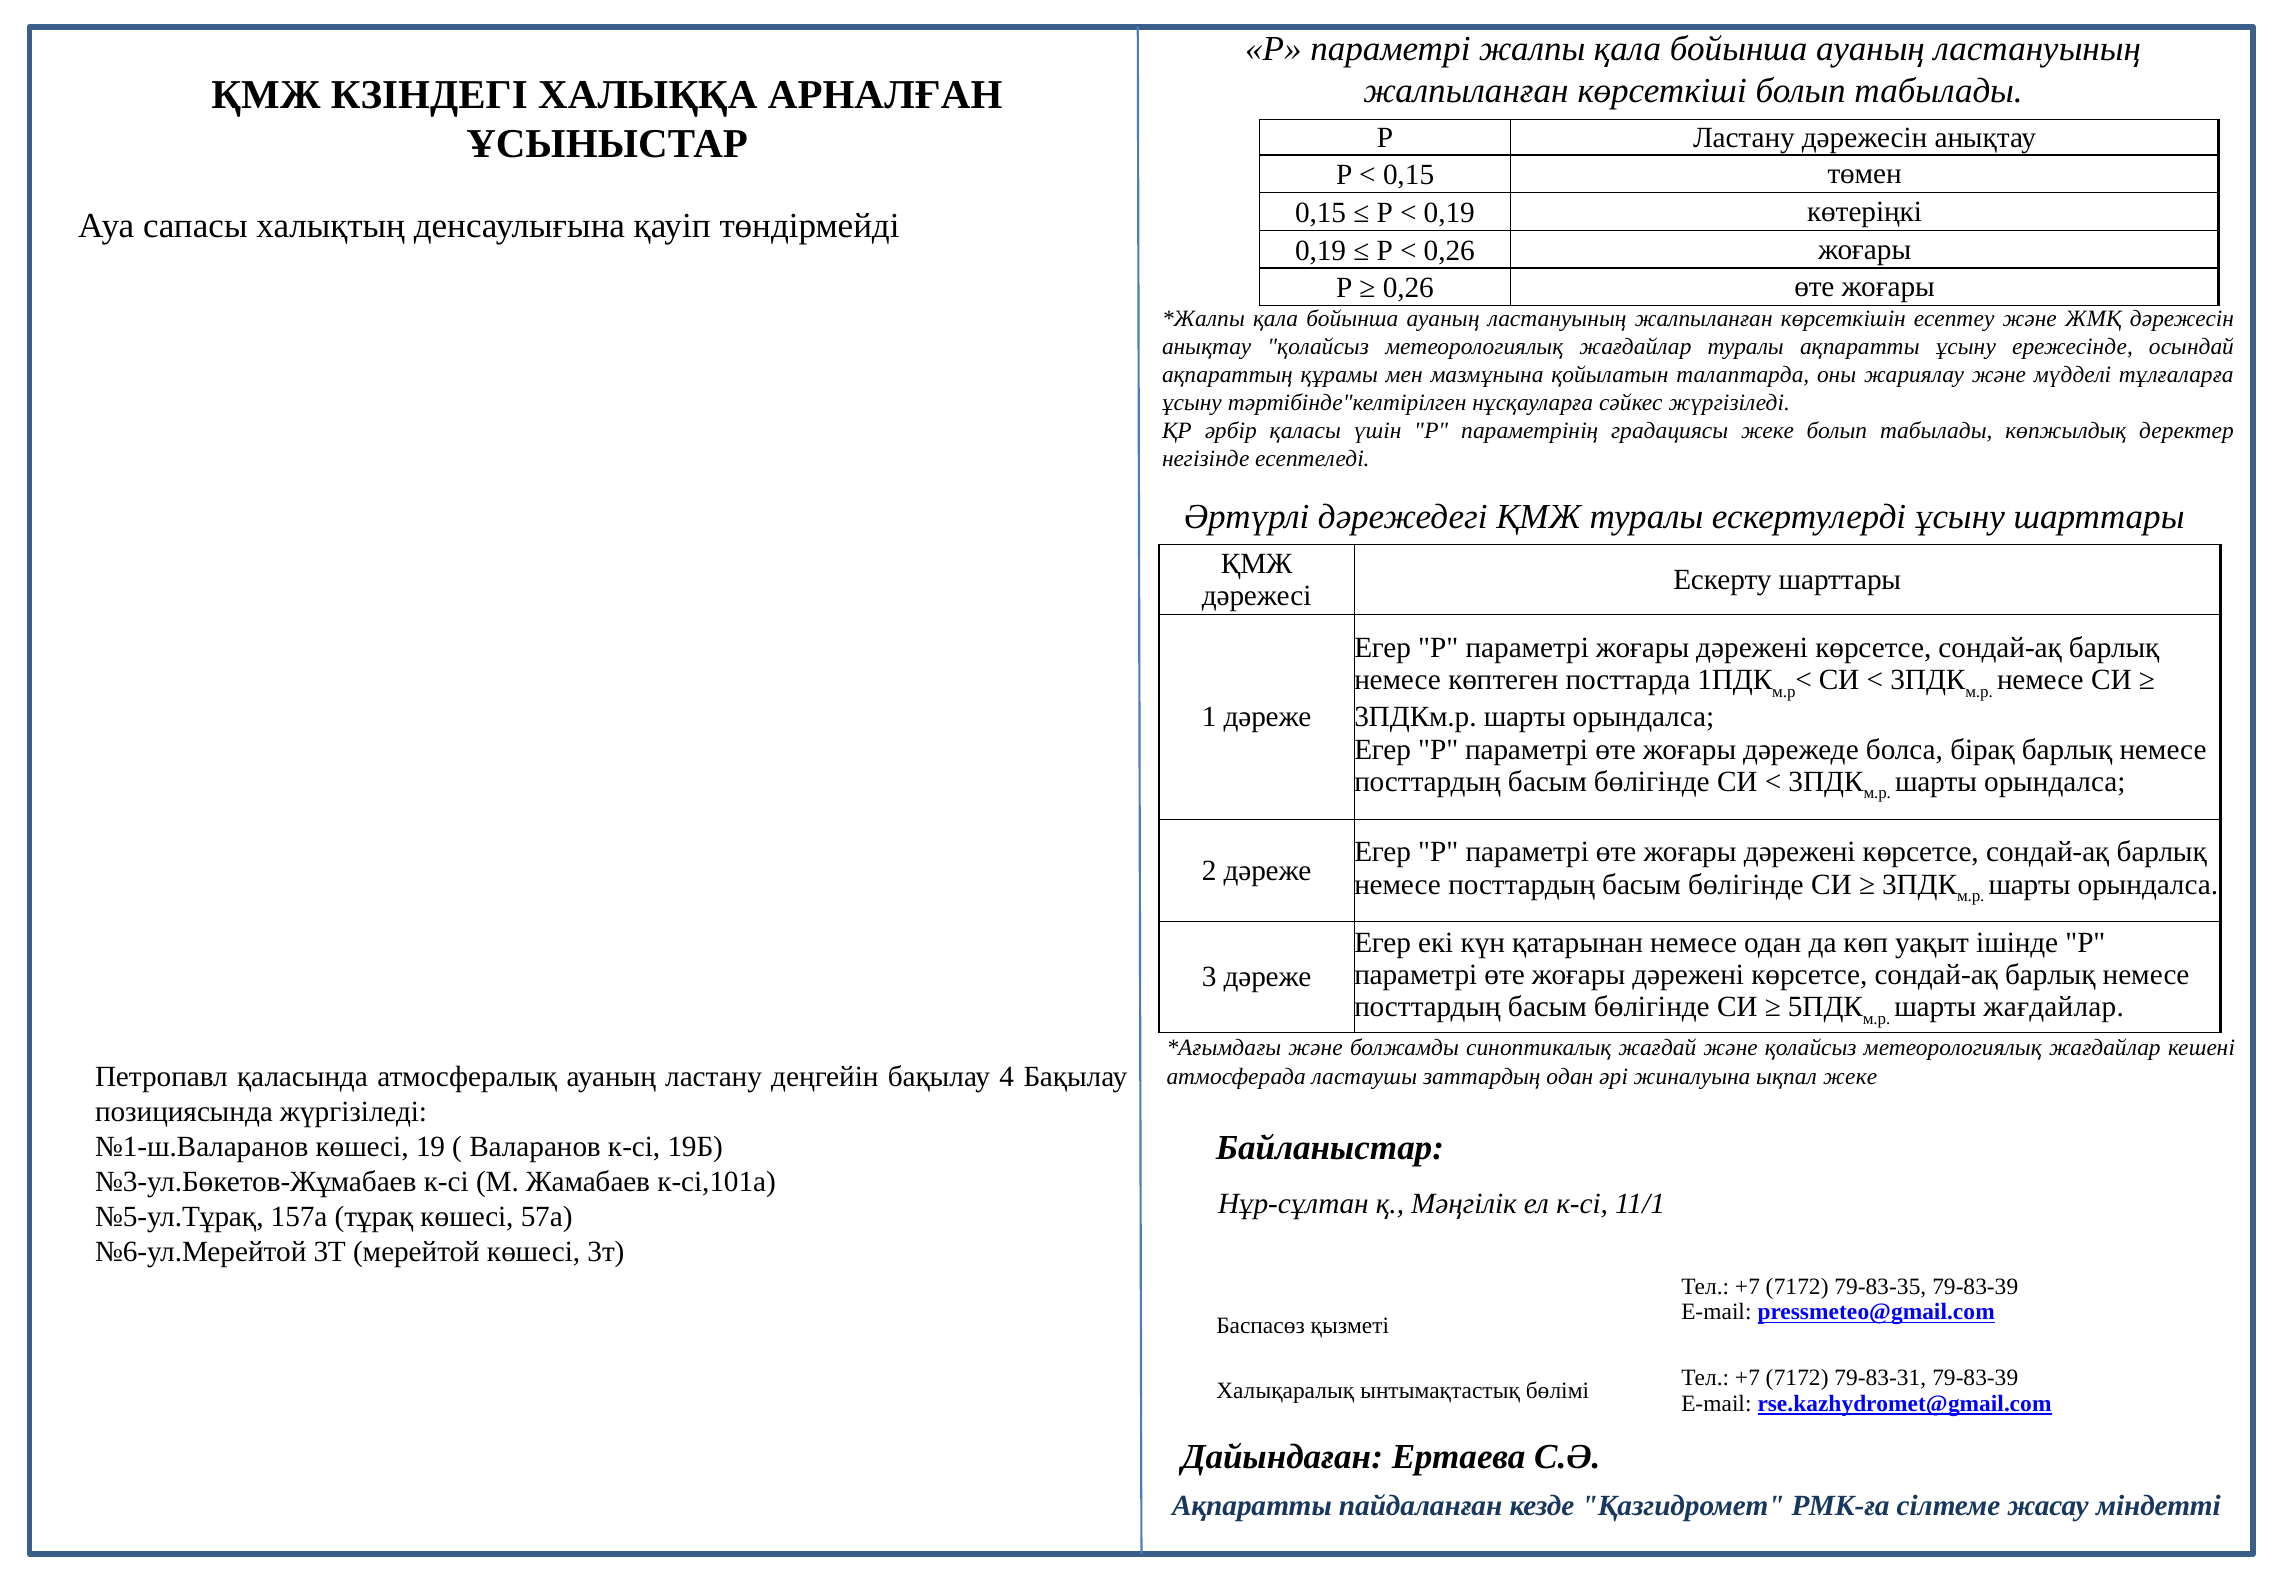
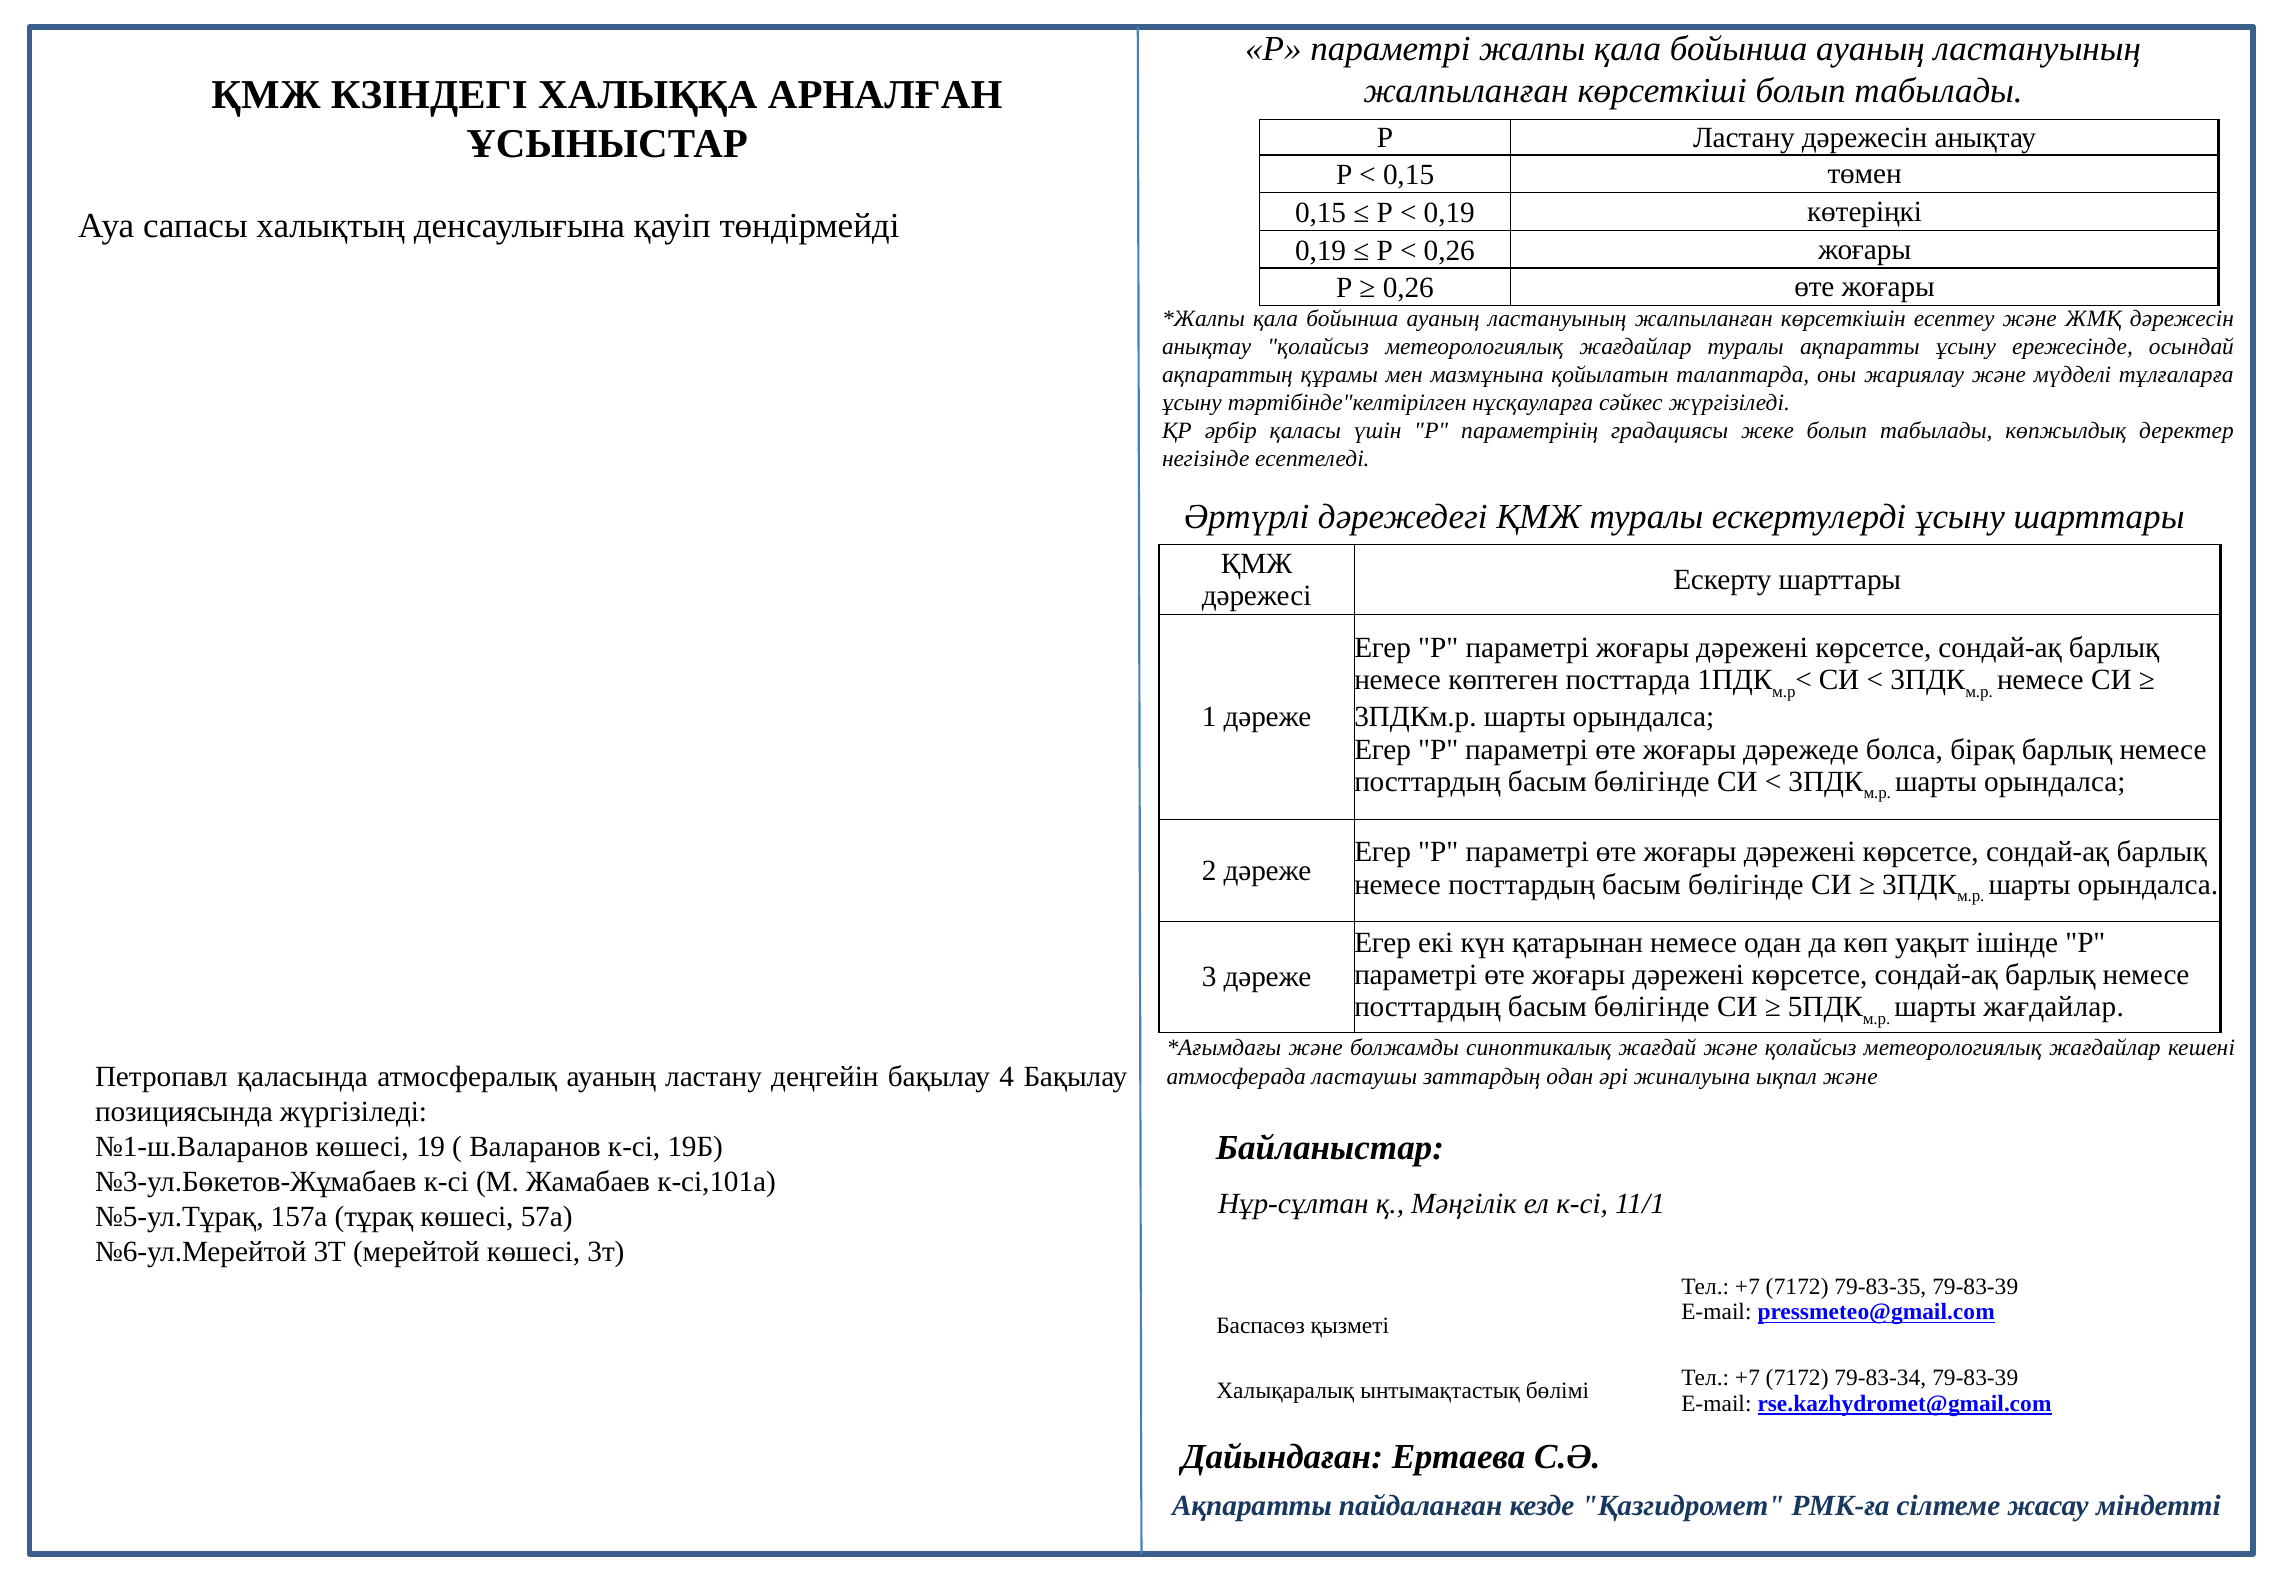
ықпал жеке: жеке -> және
79-83-31: 79-83-31 -> 79-83-34
